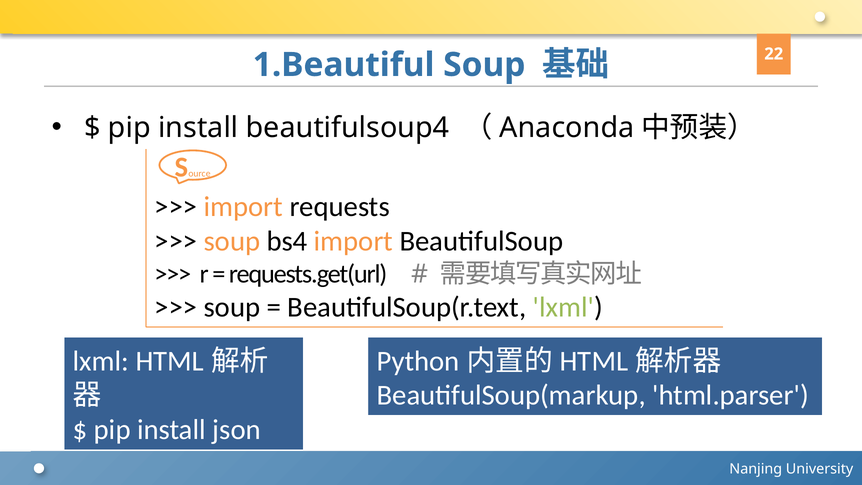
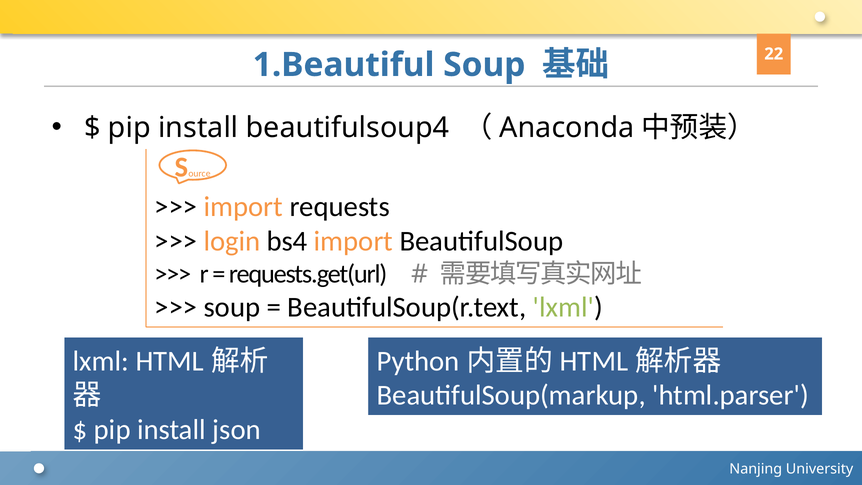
soup at (232, 241): soup -> login
